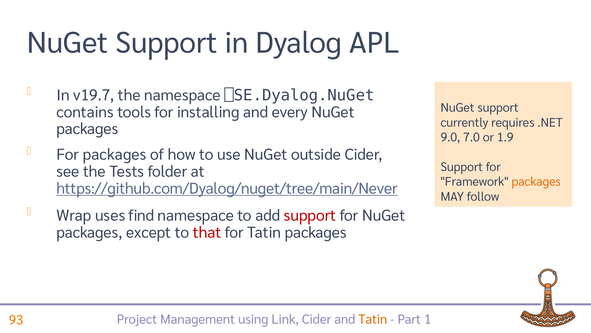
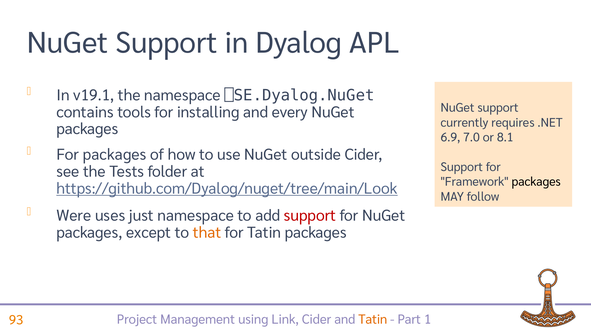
v19.7: v19.7 -> v19.1
9.0: 9.0 -> 6.9
1.9: 1.9 -> 8.1
packages at (536, 182) colour: orange -> black
https://github.com/Dyalog/nuget/tree/main/Never: https://github.com/Dyalog/nuget/tree/main/Never -> https://github.com/Dyalog/nuget/tree/main/Look
Wrap: Wrap -> Were
find: find -> just
that colour: red -> orange
